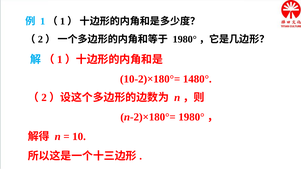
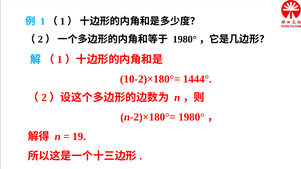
1480°: 1480° -> 1444°
10: 10 -> 19
